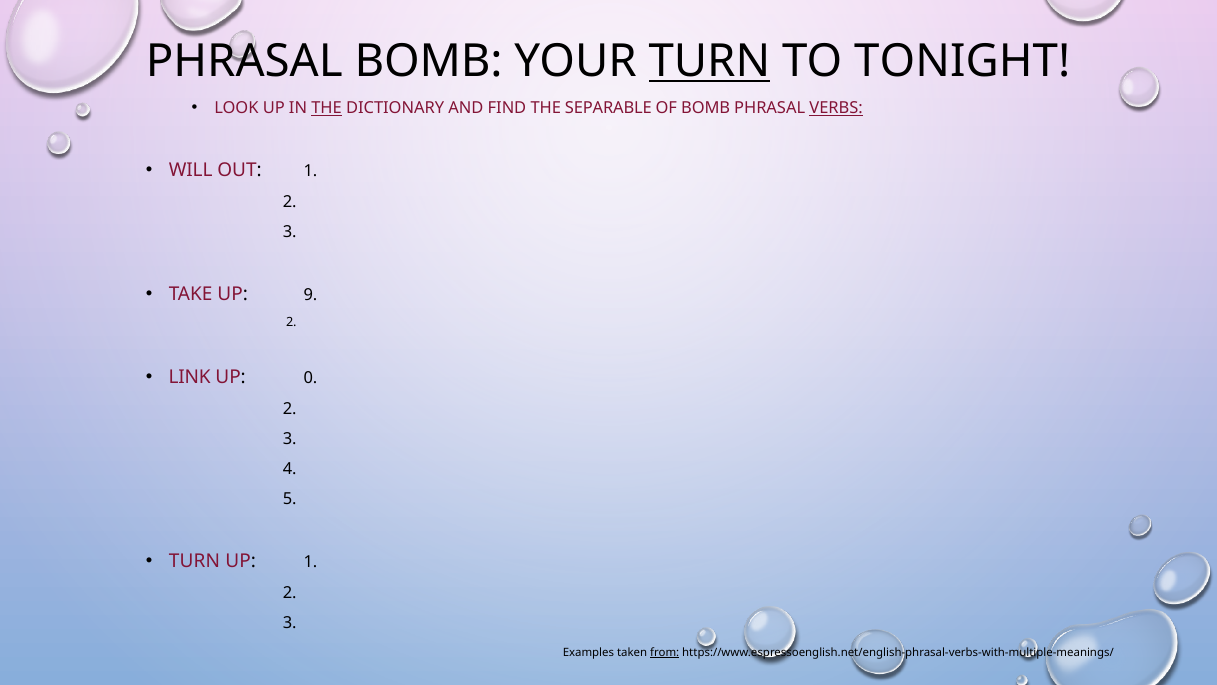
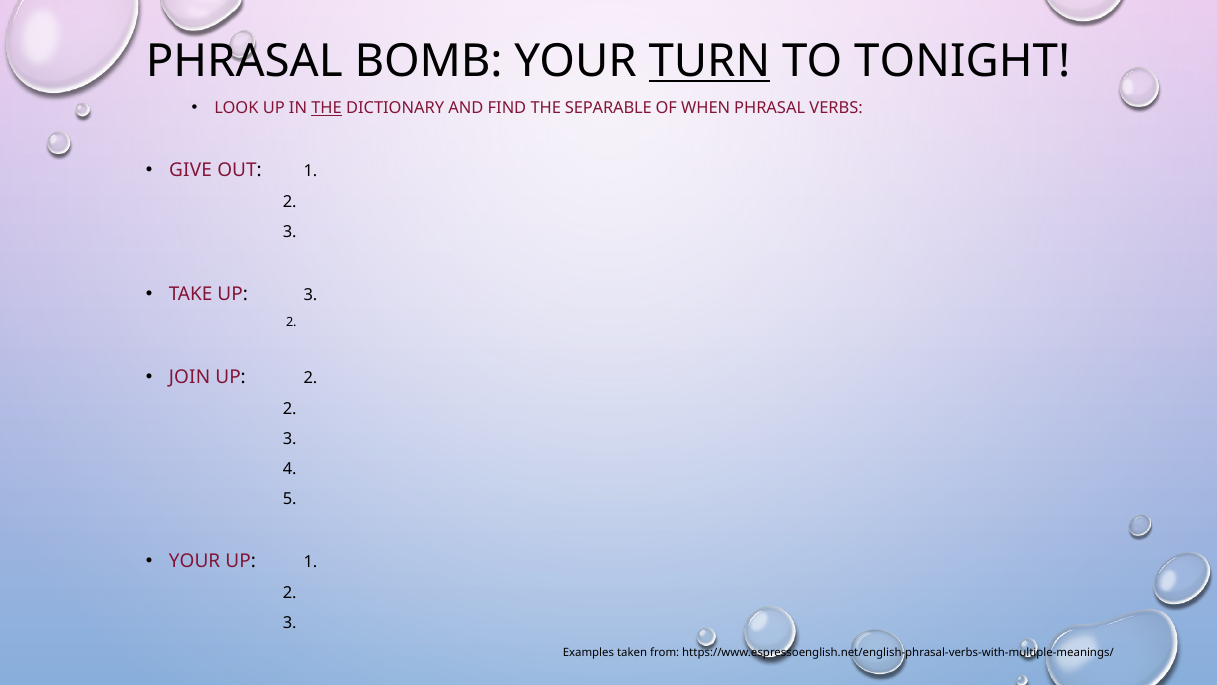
OF BOMB: BOMB -> WHEN
VERBS underline: present -> none
WILL: WILL -> GIVE
UP 9: 9 -> 3
LINK: LINK -> JOIN
UP 0: 0 -> 2
TURN at (194, 561): TURN -> YOUR
from underline: present -> none
